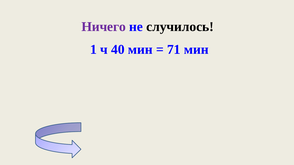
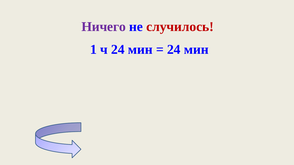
случилось colour: black -> red
ч 40: 40 -> 24
71 at (174, 50): 71 -> 24
